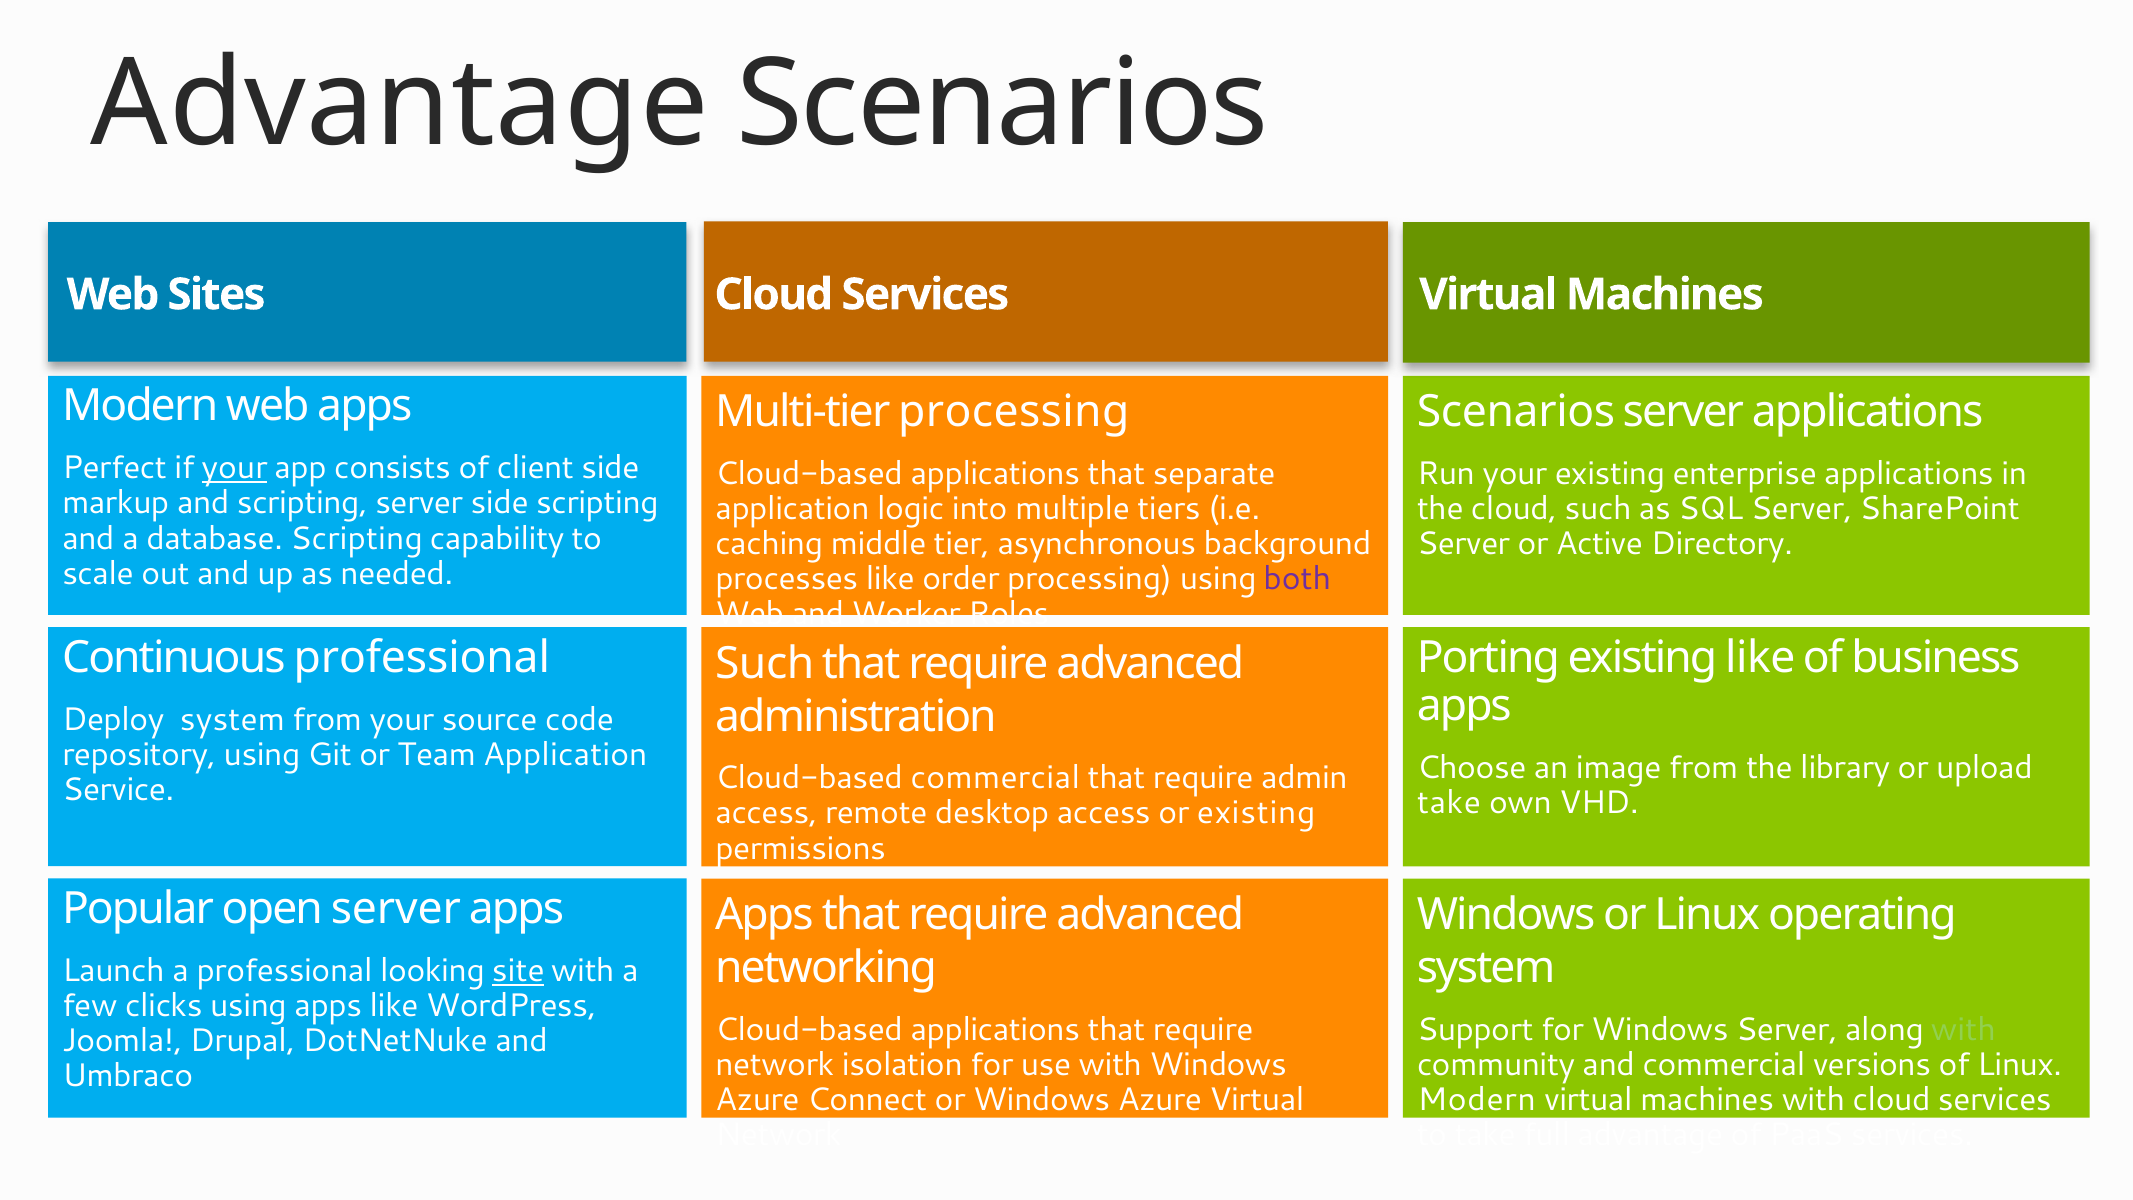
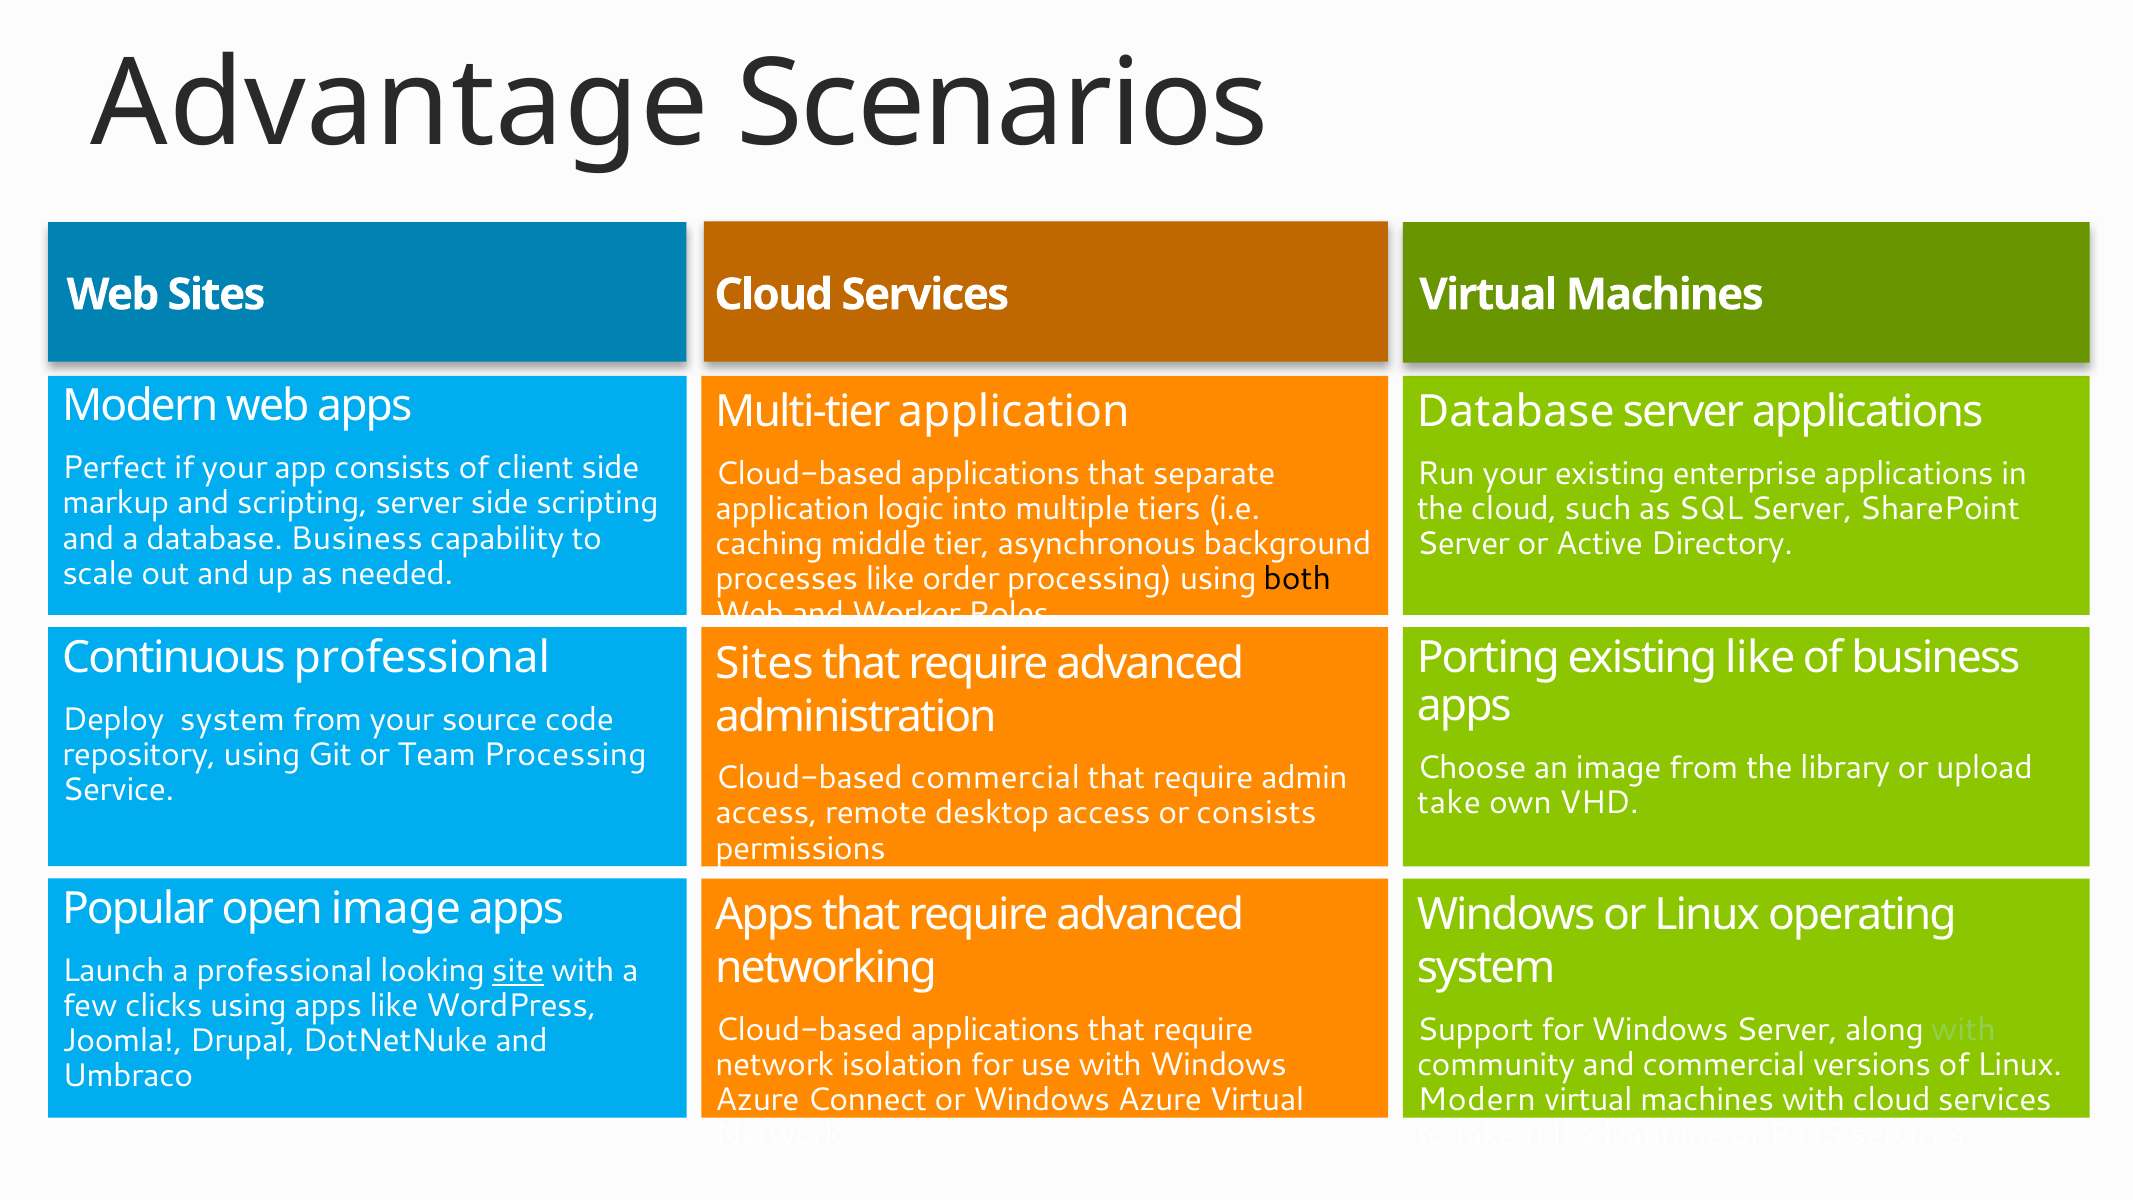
Multi-tier processing: processing -> application
Scenarios at (1516, 412): Scenarios -> Database
your at (235, 468) underline: present -> none
database Scripting: Scripting -> Business
both colour: purple -> black
Such at (765, 664): Such -> Sites
Team Application: Application -> Processing
or existing: existing -> consists
open server: server -> image
